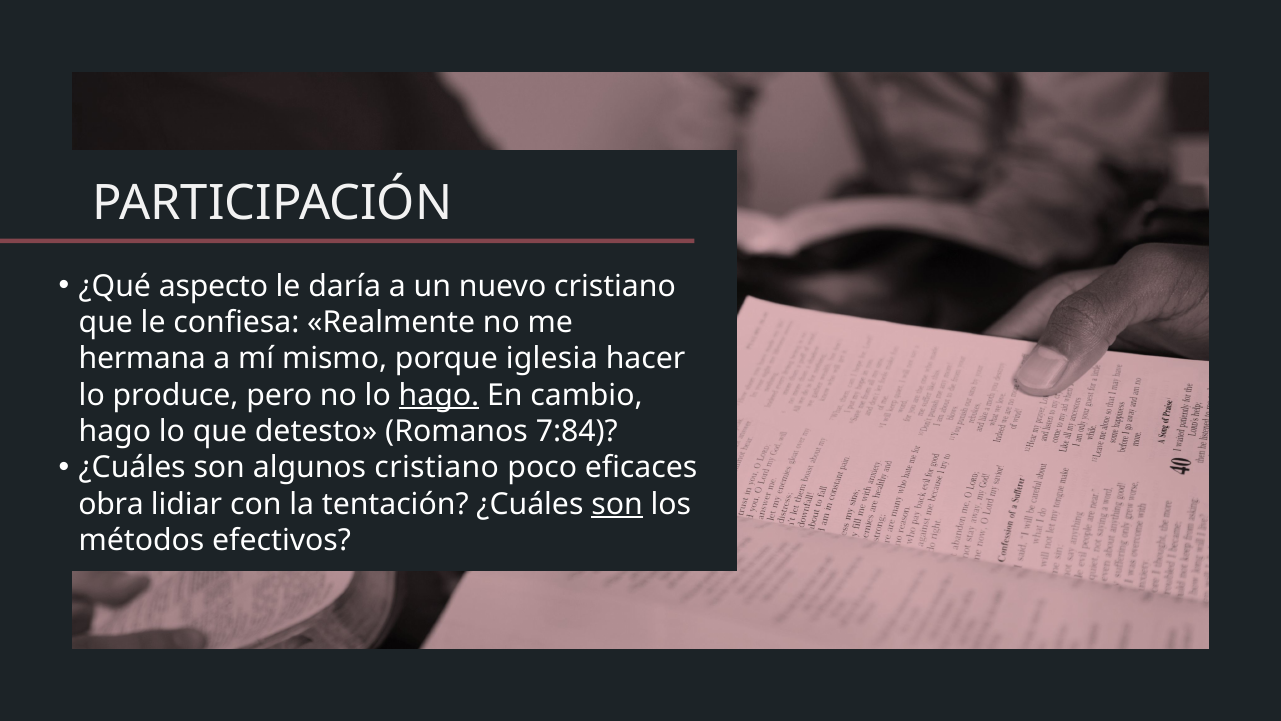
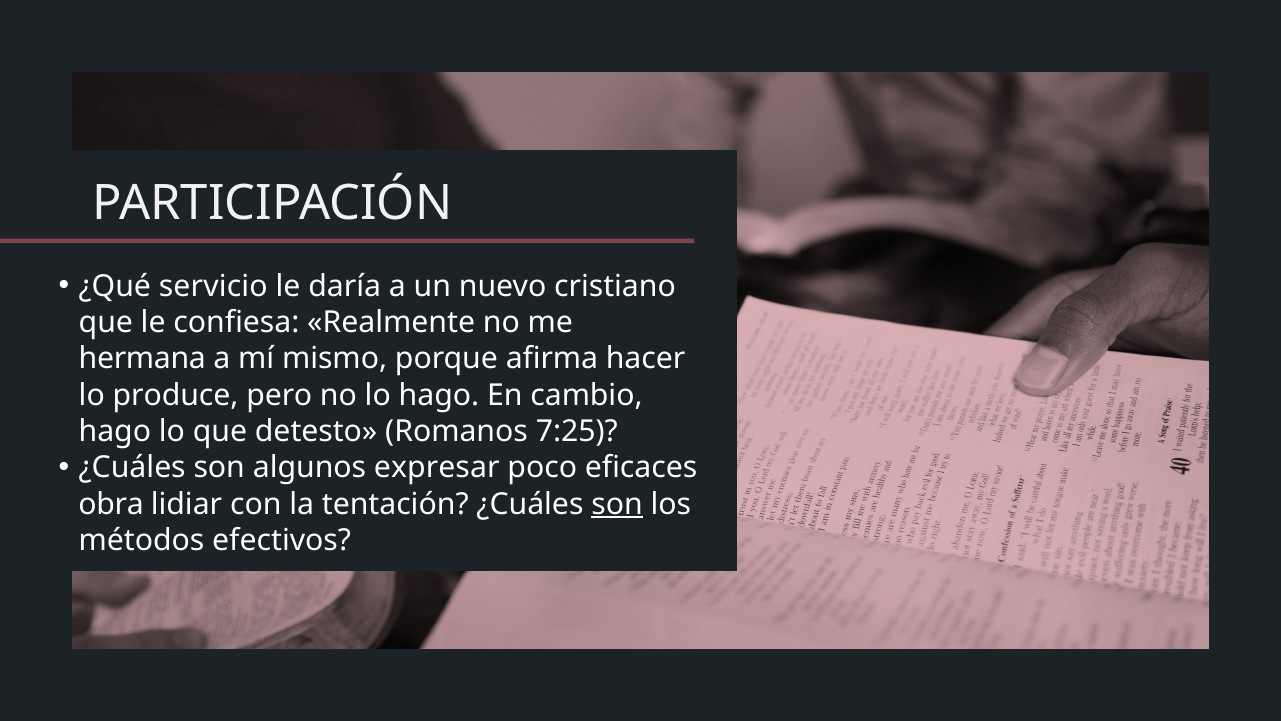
aspecto: aspecto -> servicio
iglesia: iglesia -> afirma
hago at (439, 395) underline: present -> none
7:84: 7:84 -> 7:25
algunos cristiano: cristiano -> expresar
